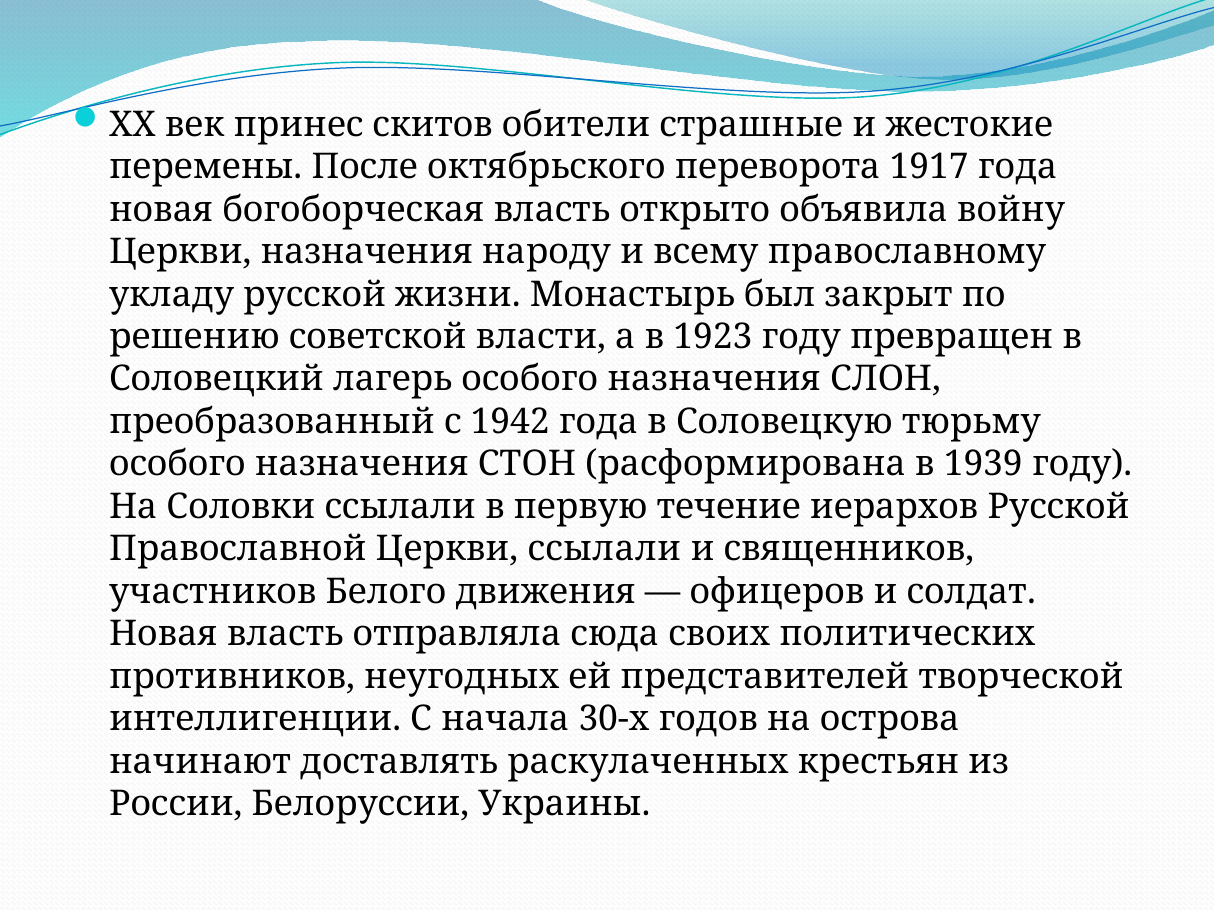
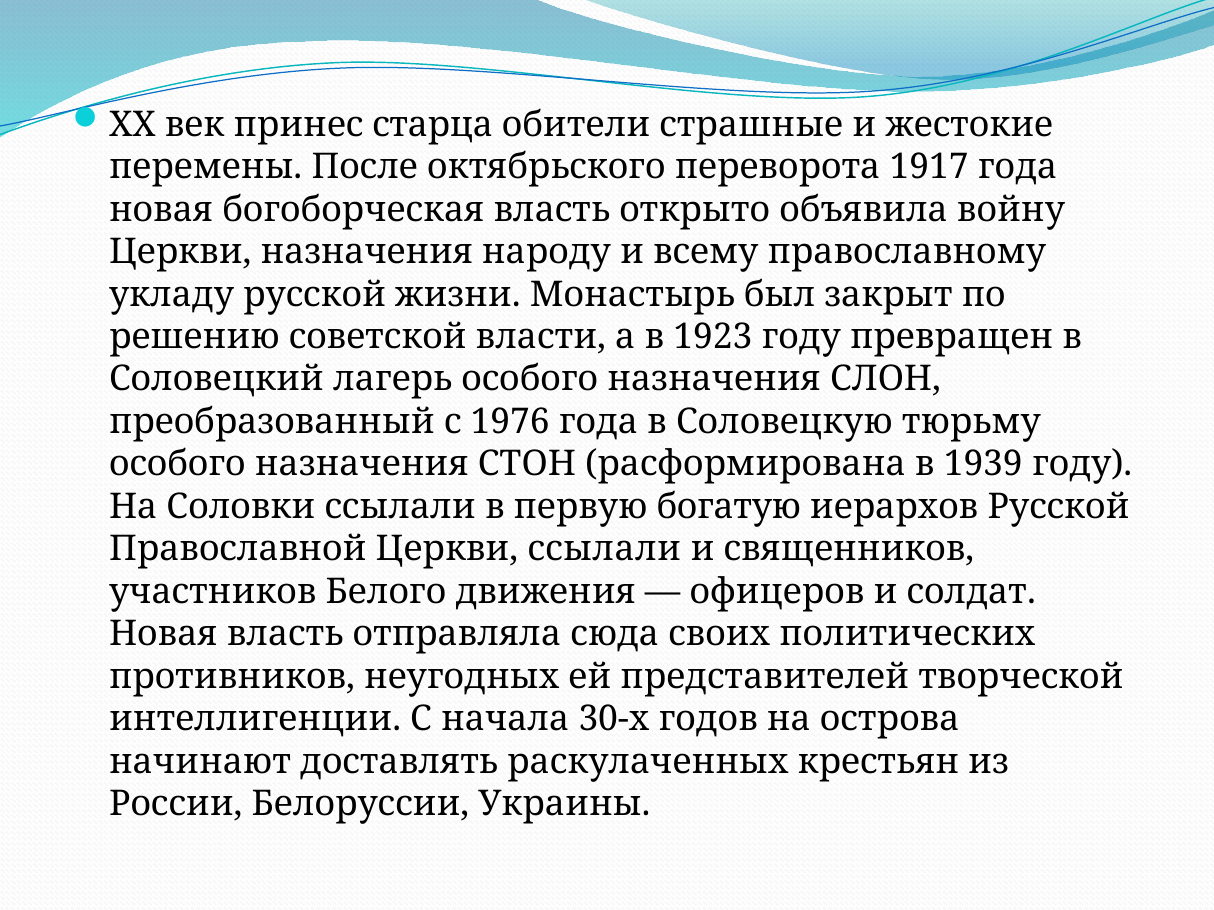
скитов: скитов -> старца
1942: 1942 -> 1976
течение: течение -> богатую
